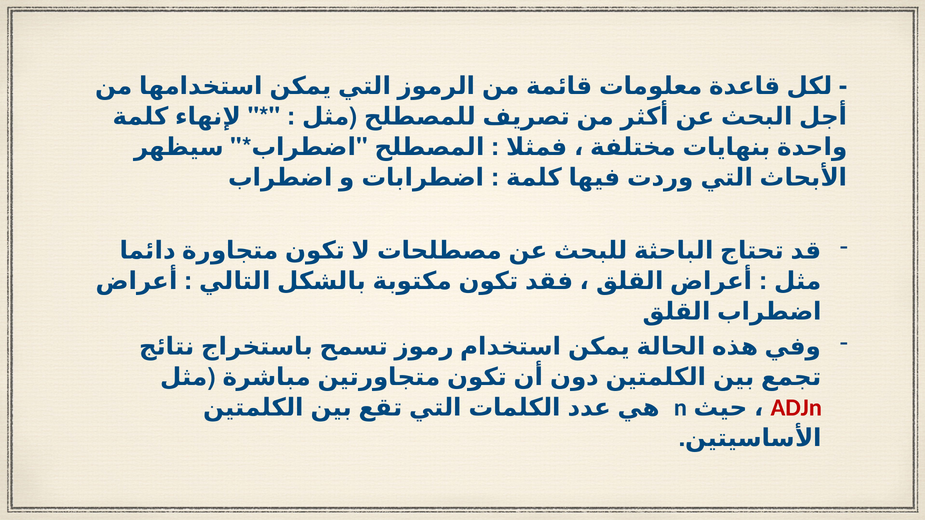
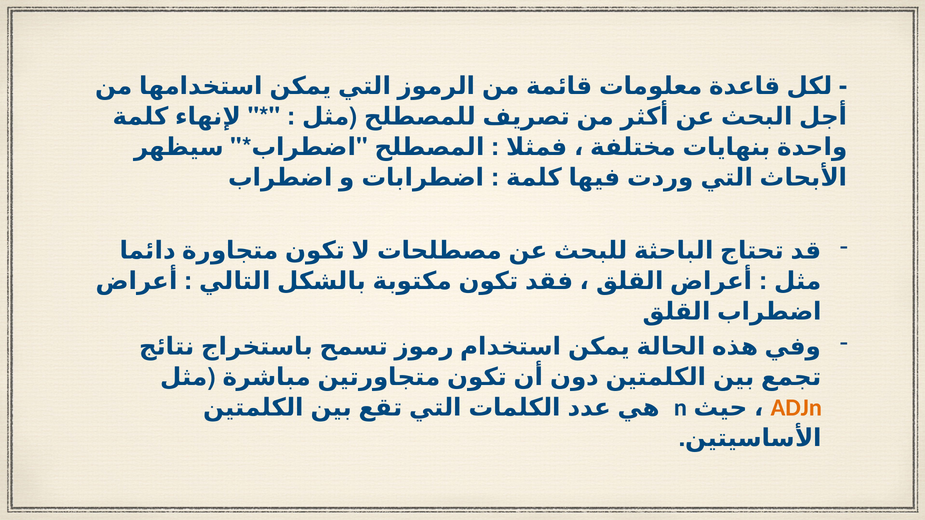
ADJn colour: red -> orange
